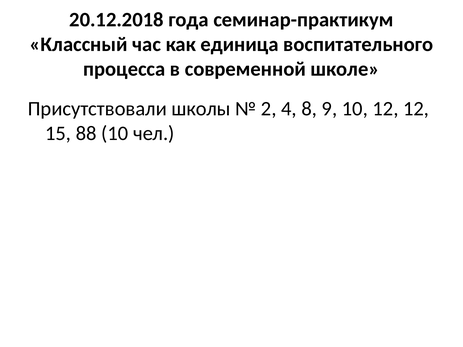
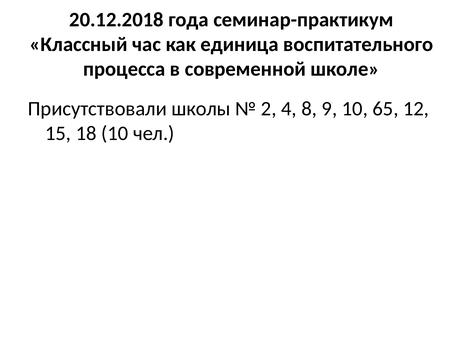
10 12: 12 -> 65
88: 88 -> 18
